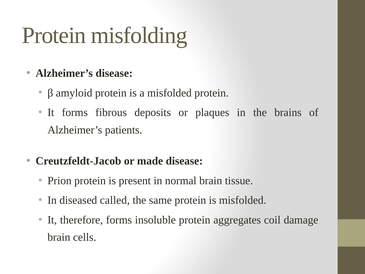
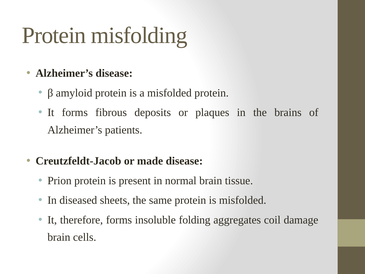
called: called -> sheets
insoluble protein: protein -> folding
